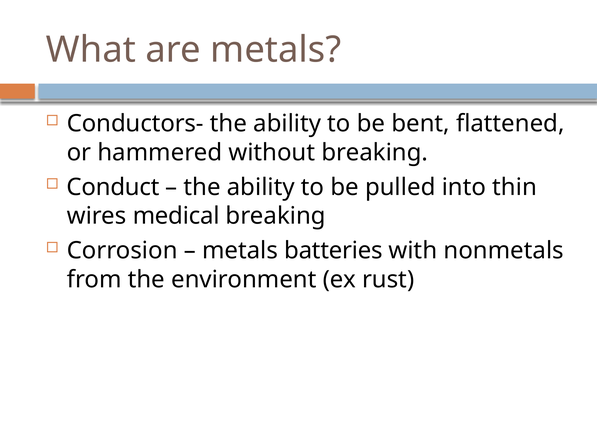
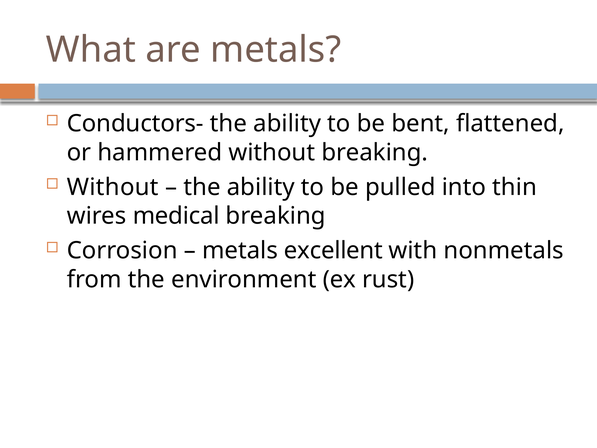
Conduct at (113, 187): Conduct -> Without
batteries: batteries -> excellent
